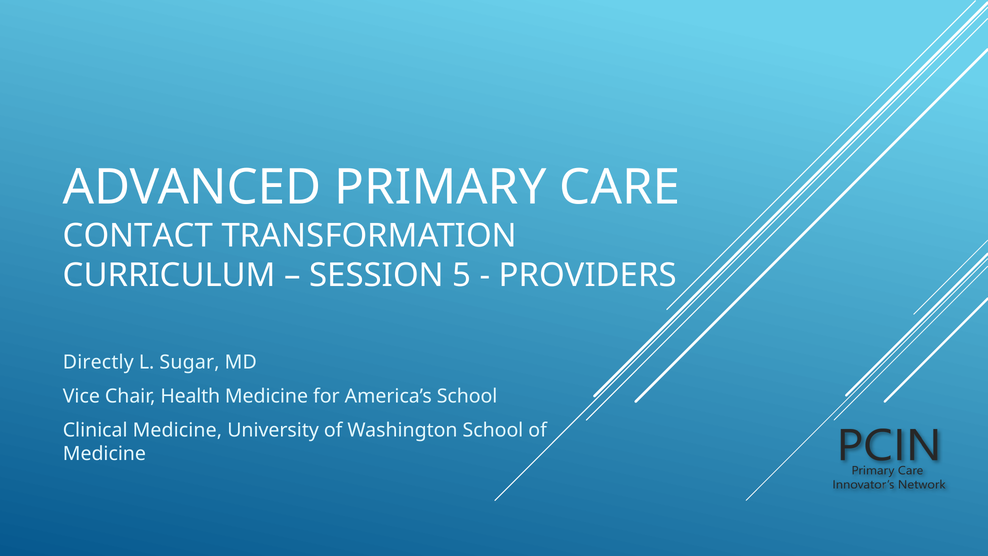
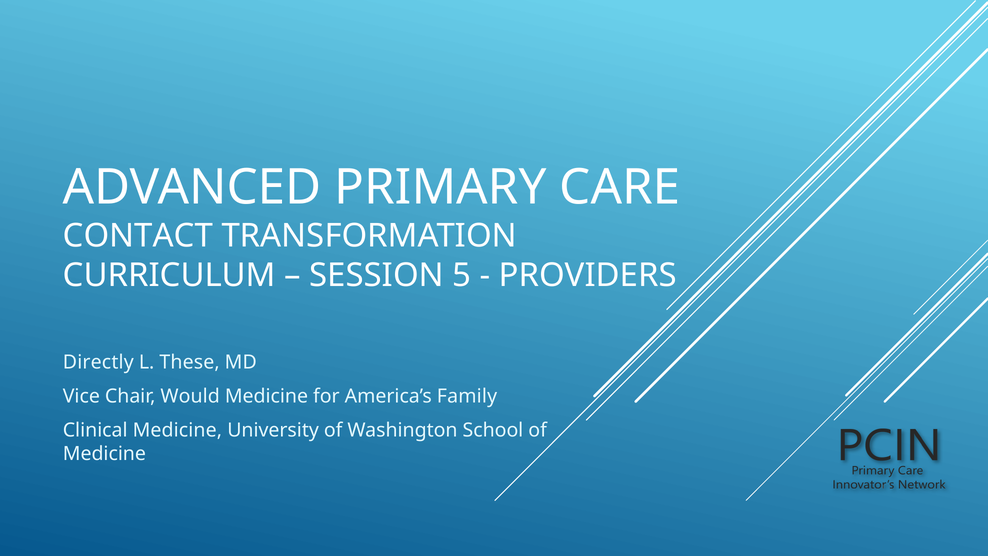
Sugar: Sugar -> These
Health: Health -> Would
America’s School: School -> Family
